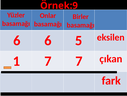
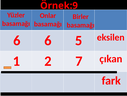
1 7: 7 -> 2
